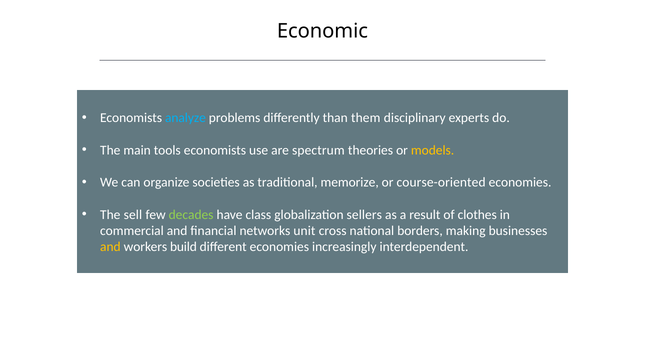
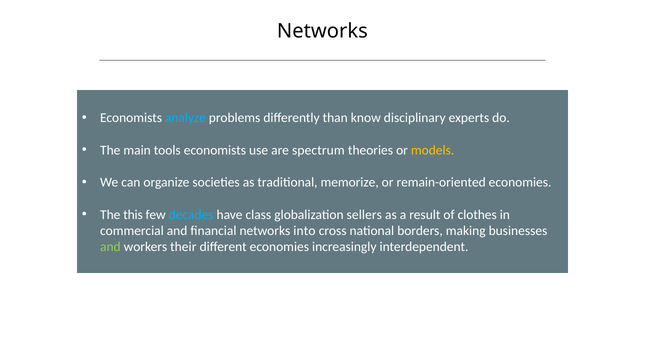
Economic at (322, 31): Economic -> Networks
them: them -> know
course-oriented: course-oriented -> remain-oriented
sell: sell -> this
decades colour: light green -> light blue
unit: unit -> into
and at (110, 247) colour: yellow -> light green
build: build -> their
